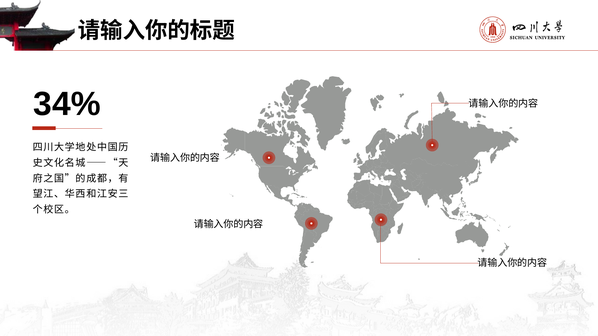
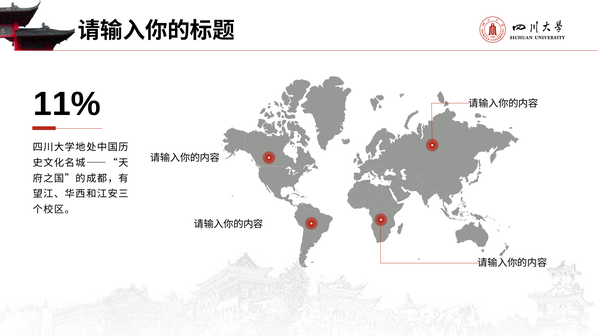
34%: 34% -> 11%
